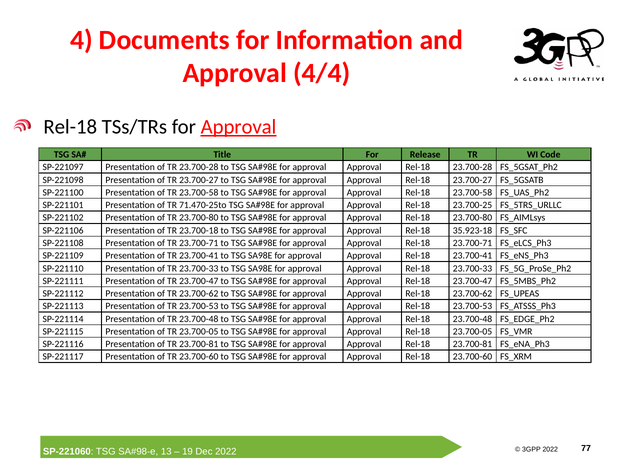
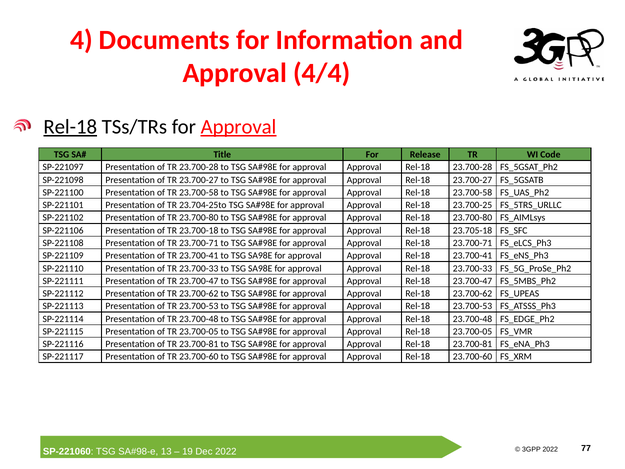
Rel-18 at (70, 127) underline: none -> present
71.470-25to: 71.470-25to -> 23.704-25to
35.923-18: 35.923-18 -> 23.705-18
